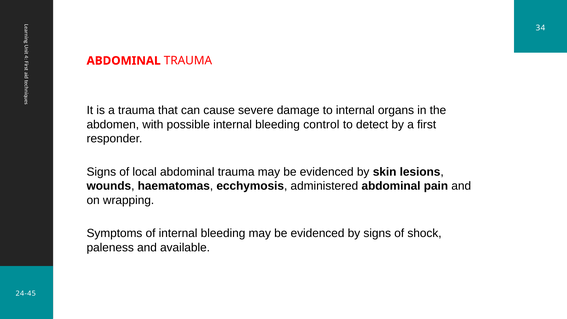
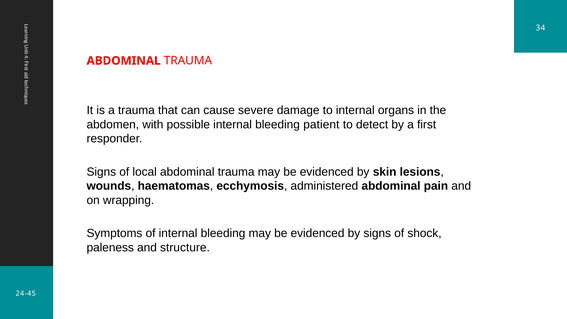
control: control -> patient
available: available -> structure
